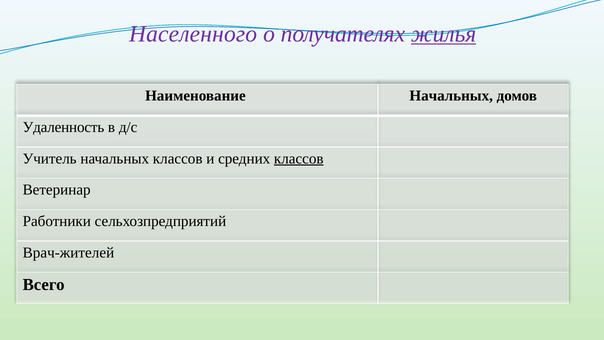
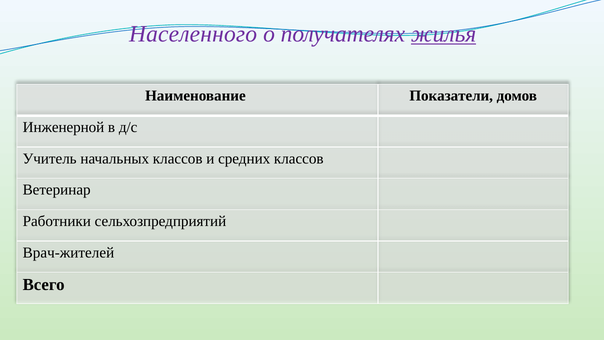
Наименование Начальных: Начальных -> Показатели
Удаленность: Удаленность -> Инженерной
классов at (299, 158) underline: present -> none
